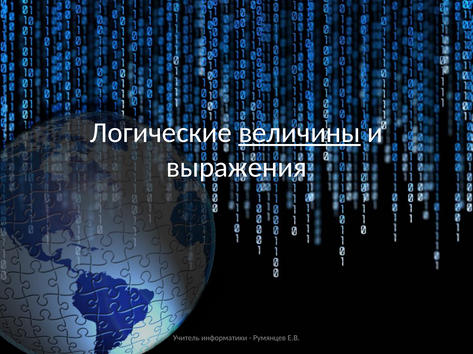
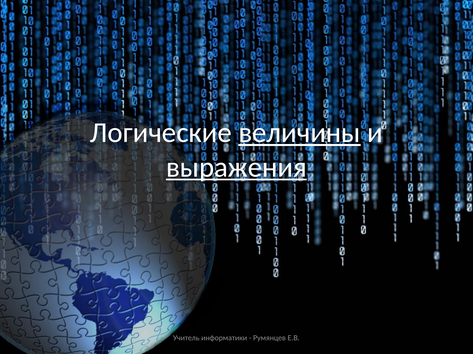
выражения underline: none -> present
